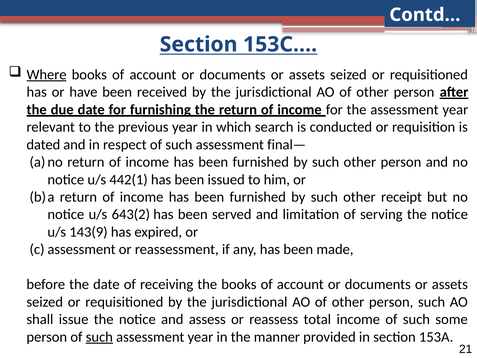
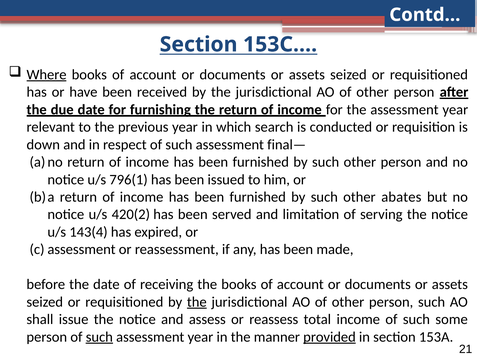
dated: dated -> down
442(1: 442(1 -> 796(1
receipt: receipt -> abates
643(2: 643(2 -> 420(2
143(9: 143(9 -> 143(4
the at (197, 302) underline: none -> present
provided underline: none -> present
